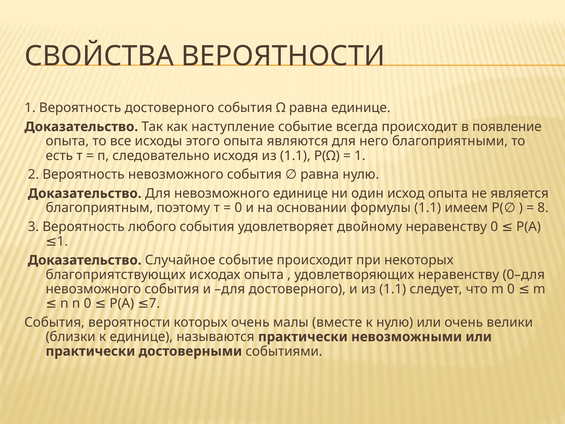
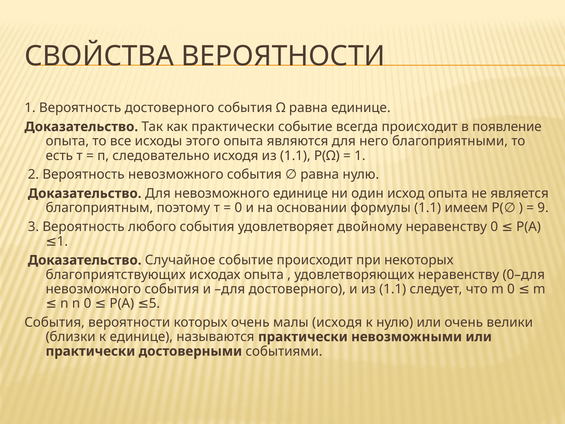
как наступление: наступление -> практически
8: 8 -> 9
7: 7 -> 5
малы вместе: вместе -> исходя
